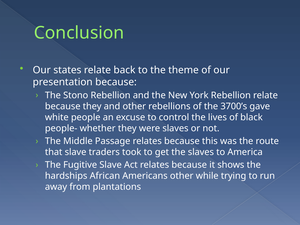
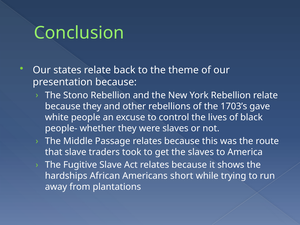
3700’s: 3700’s -> 1703’s
Americans other: other -> short
